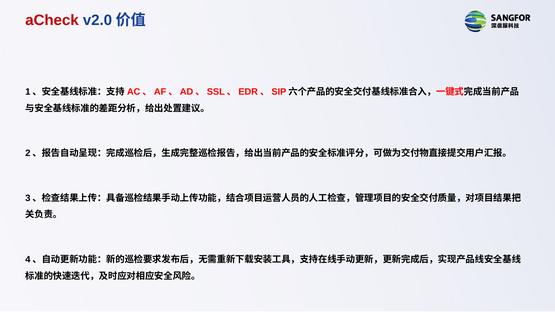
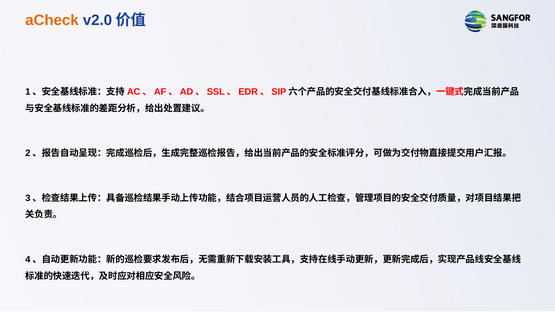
aCheck colour: red -> orange
